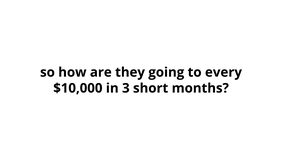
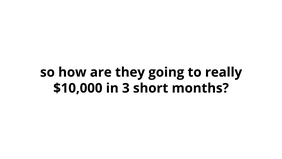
every: every -> really
